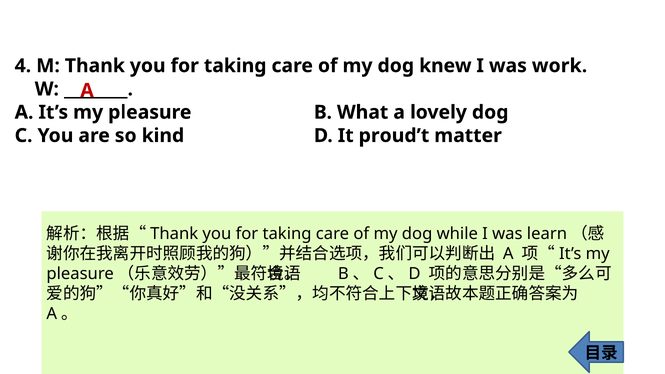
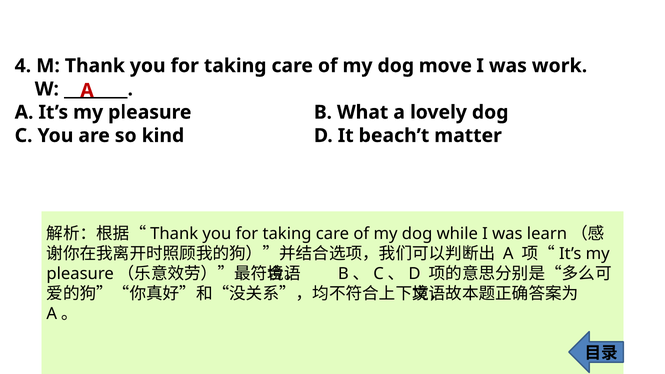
knew: knew -> move
proud’t: proud’t -> beach’t
